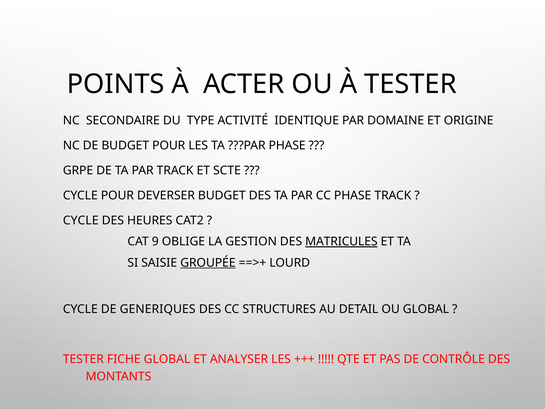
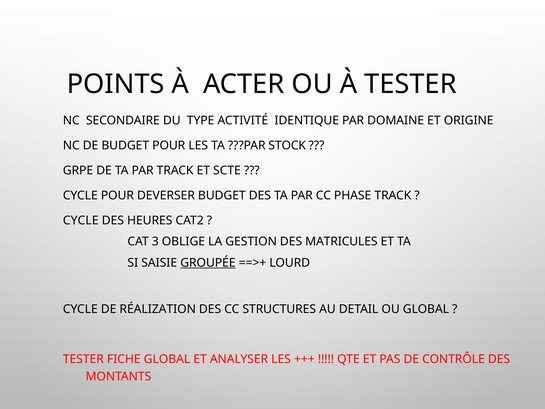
???PAR PHASE: PHASE -> STOCK
9: 9 -> 3
MATRICULES underline: present -> none
GENERIQUES: GENERIQUES -> RÉALIZATION
